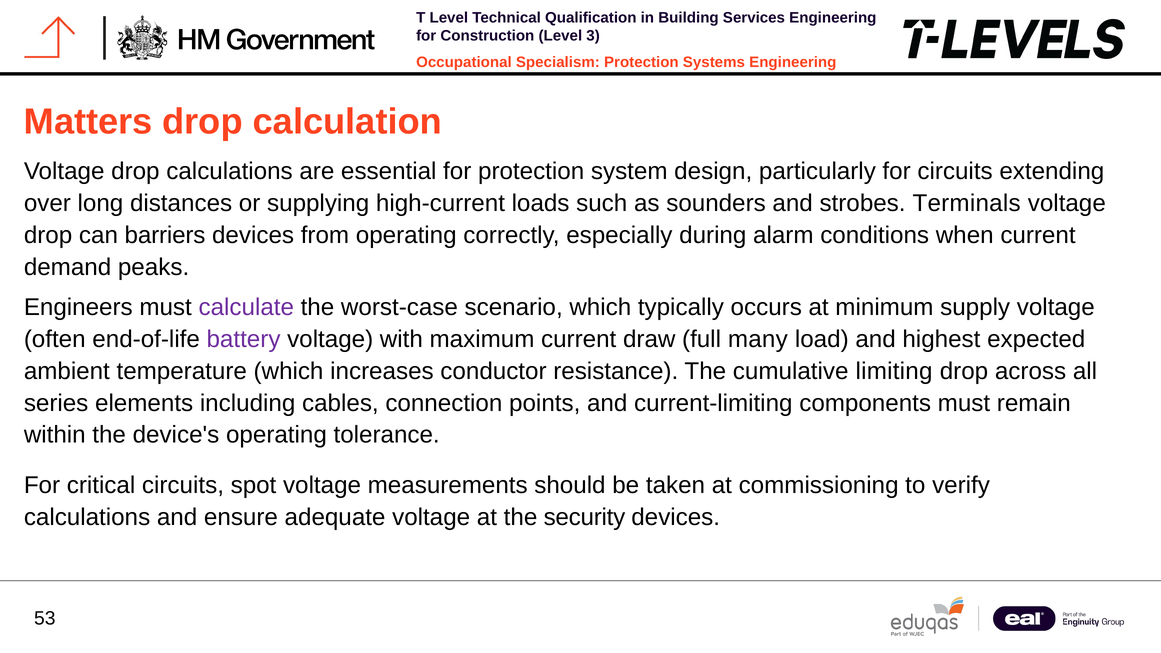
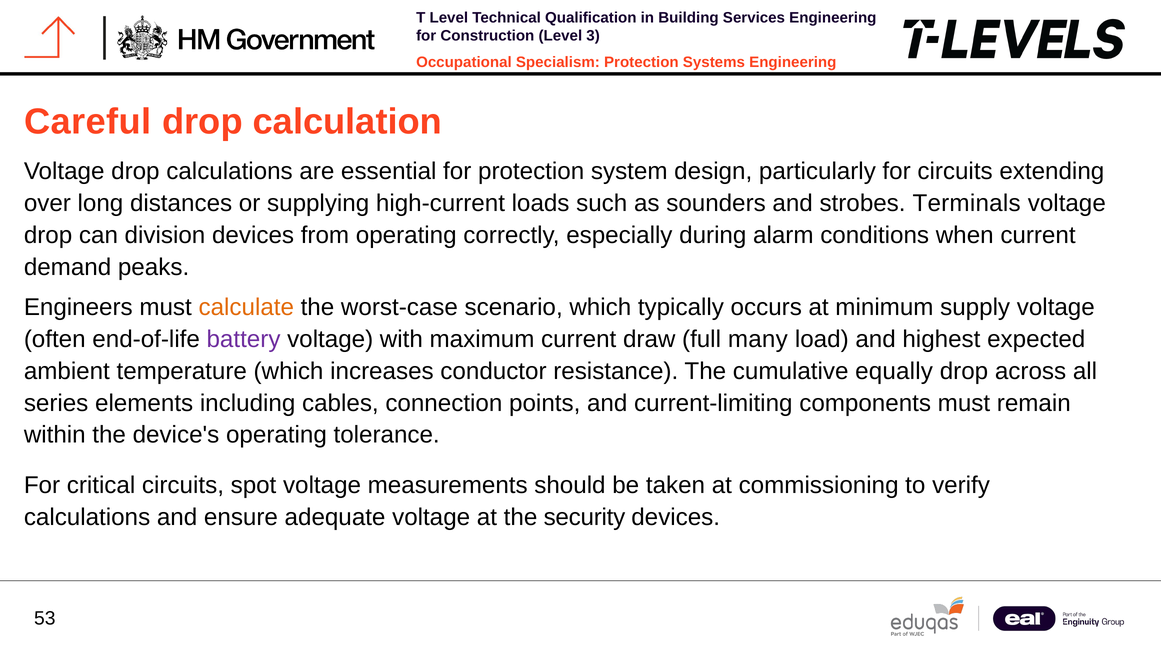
Matters: Matters -> Careful
barriers: barriers -> division
calculate colour: purple -> orange
limiting: limiting -> equally
